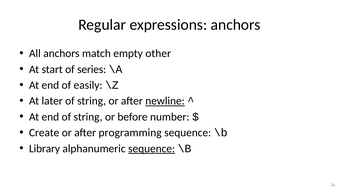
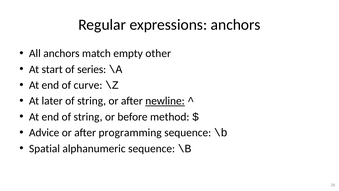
easily: easily -> curve
number: number -> method
Create: Create -> Advice
Library: Library -> Spatial
sequence at (152, 148) underline: present -> none
